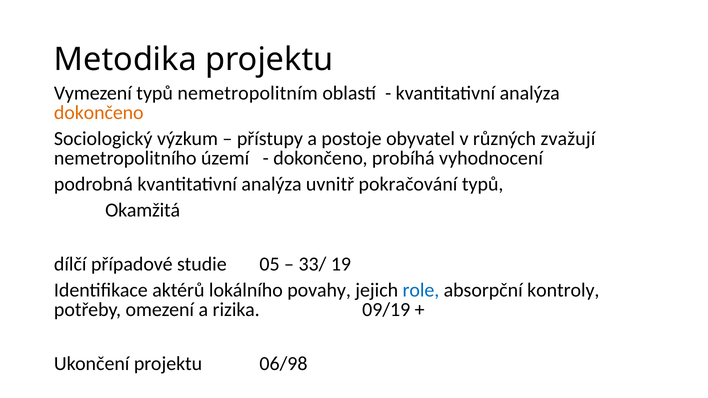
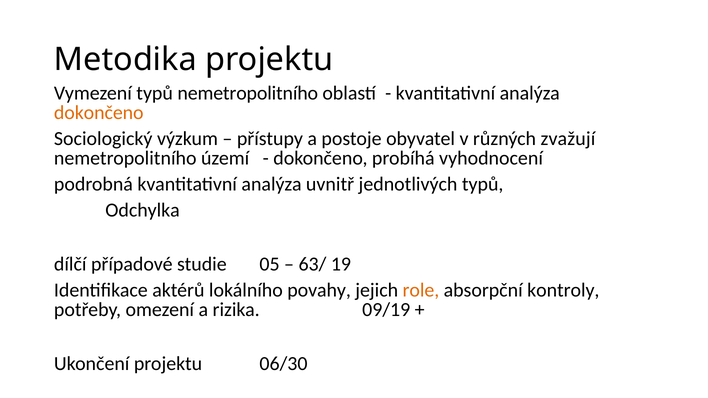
typů nemetropolitním: nemetropolitním -> nemetropolitního
pokračování: pokračování -> jednotlivých
Okamžitá: Okamžitá -> Odchylka
33/: 33/ -> 63/
role colour: blue -> orange
06/98: 06/98 -> 06/30
